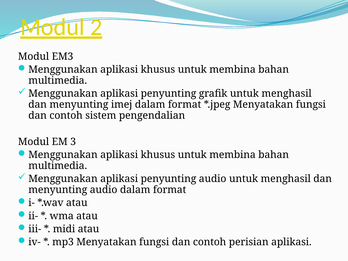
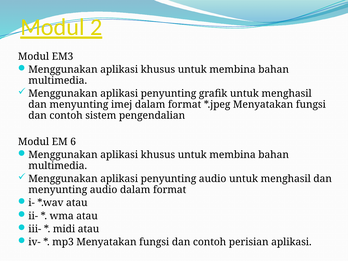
3: 3 -> 6
